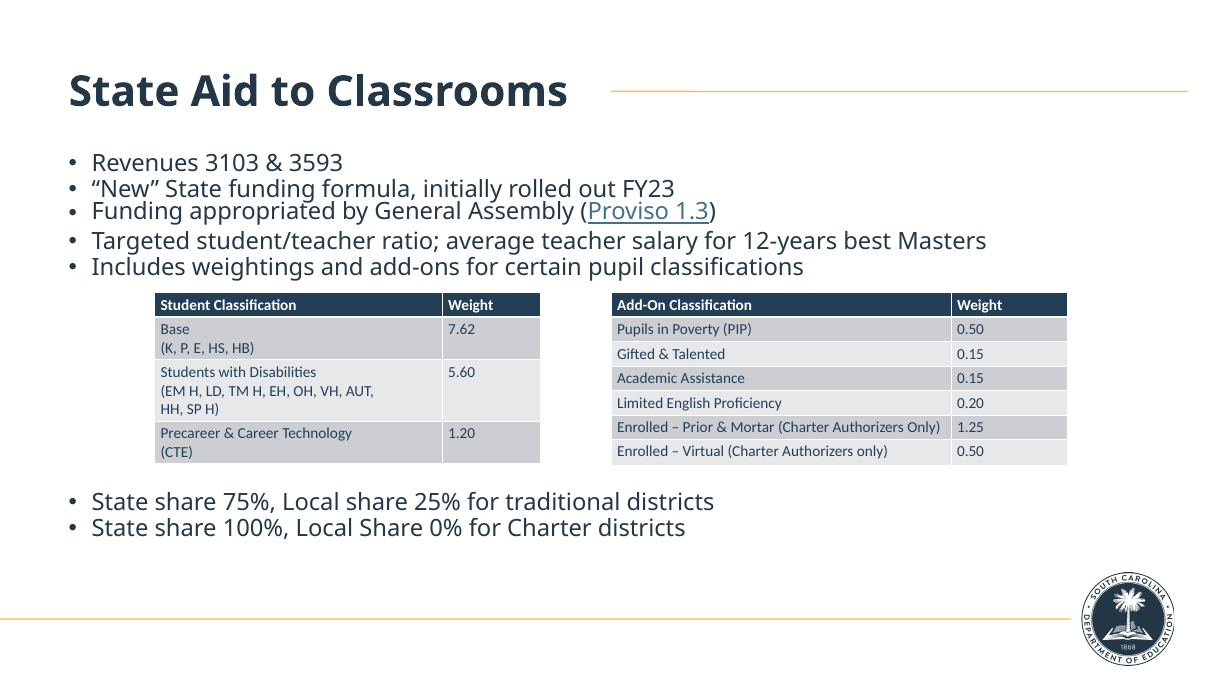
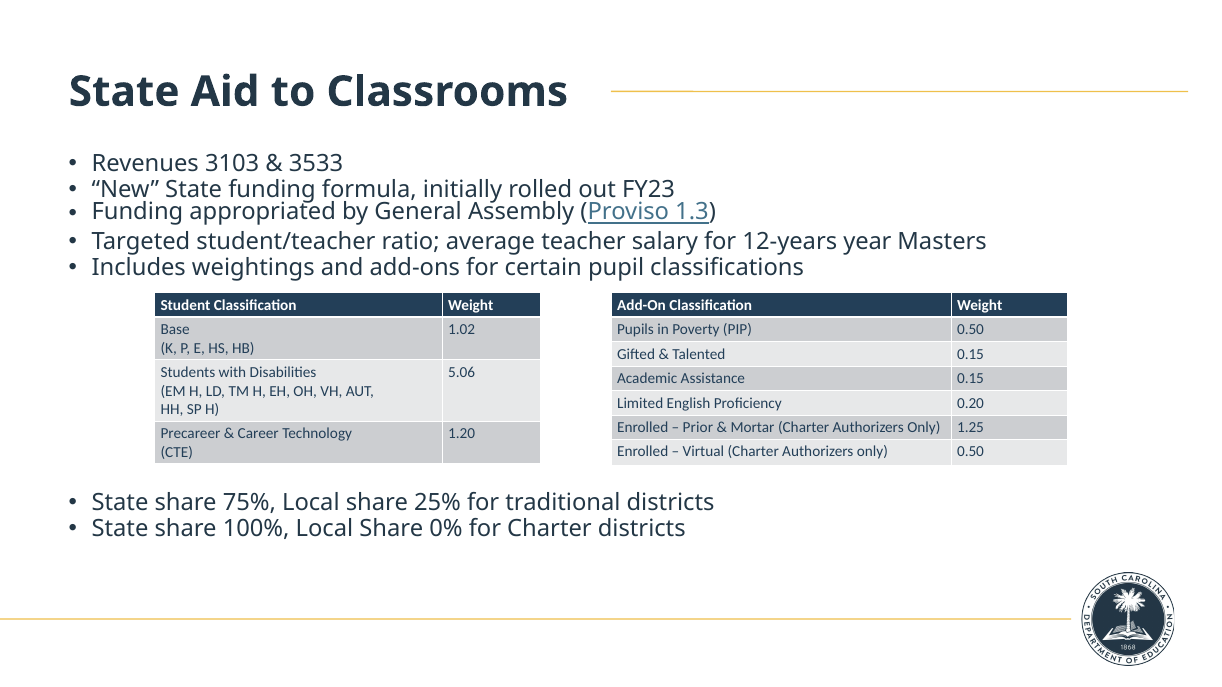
3593: 3593 -> 3533
best: best -> year
7.62: 7.62 -> 1.02
5.60: 5.60 -> 5.06
